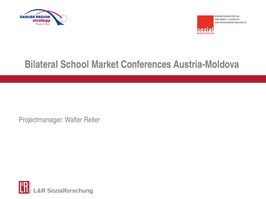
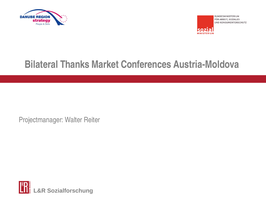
School: School -> Thanks
